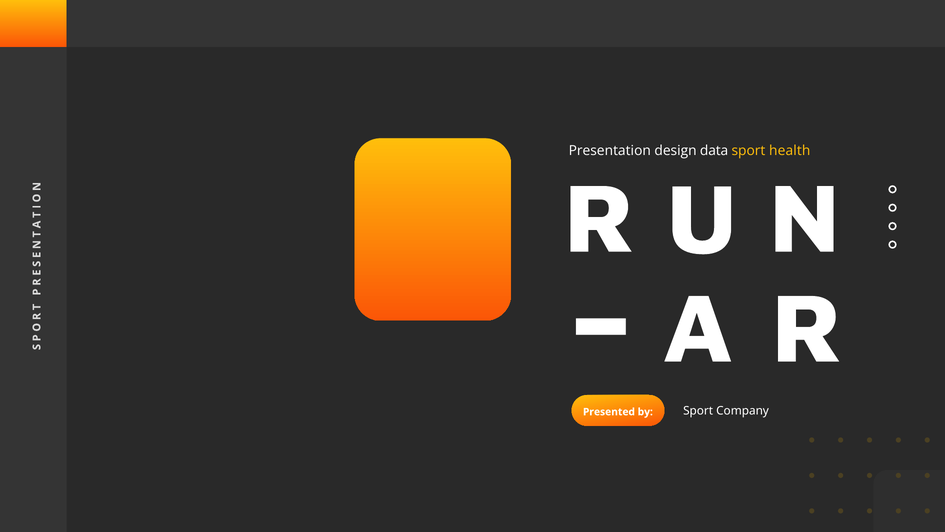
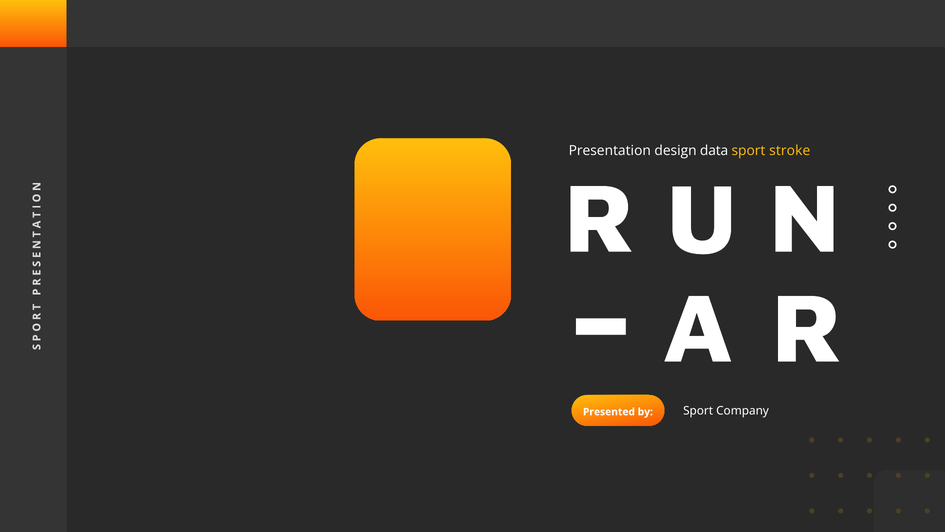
health: health -> stroke
